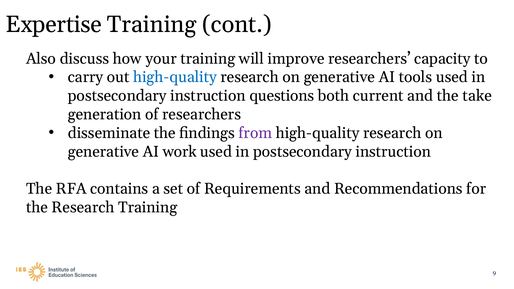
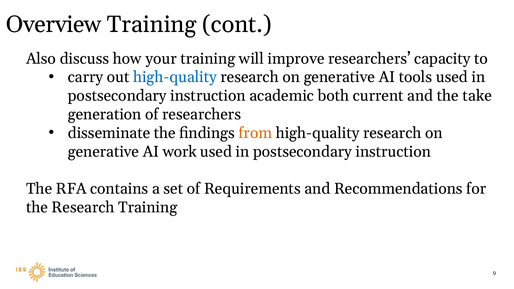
Expertise: Expertise -> Overview
questions: questions -> academic
from colour: purple -> orange
